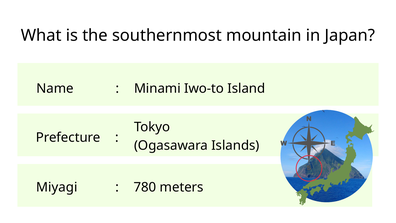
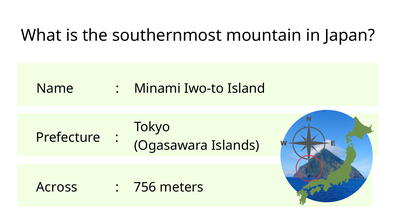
Miyagi: Miyagi -> Across
780: 780 -> 756
